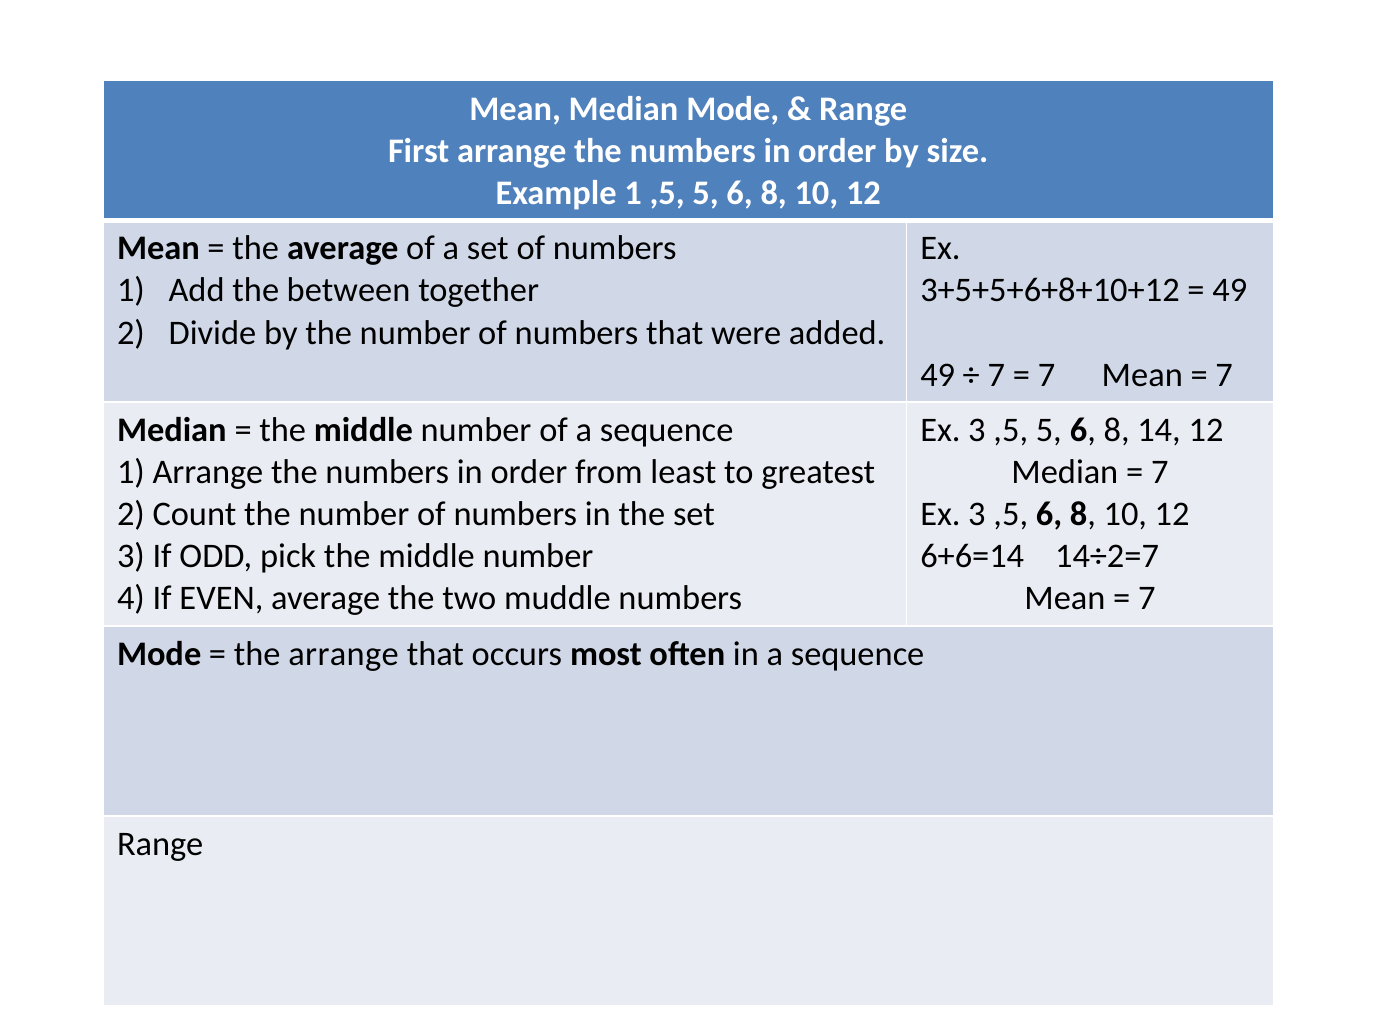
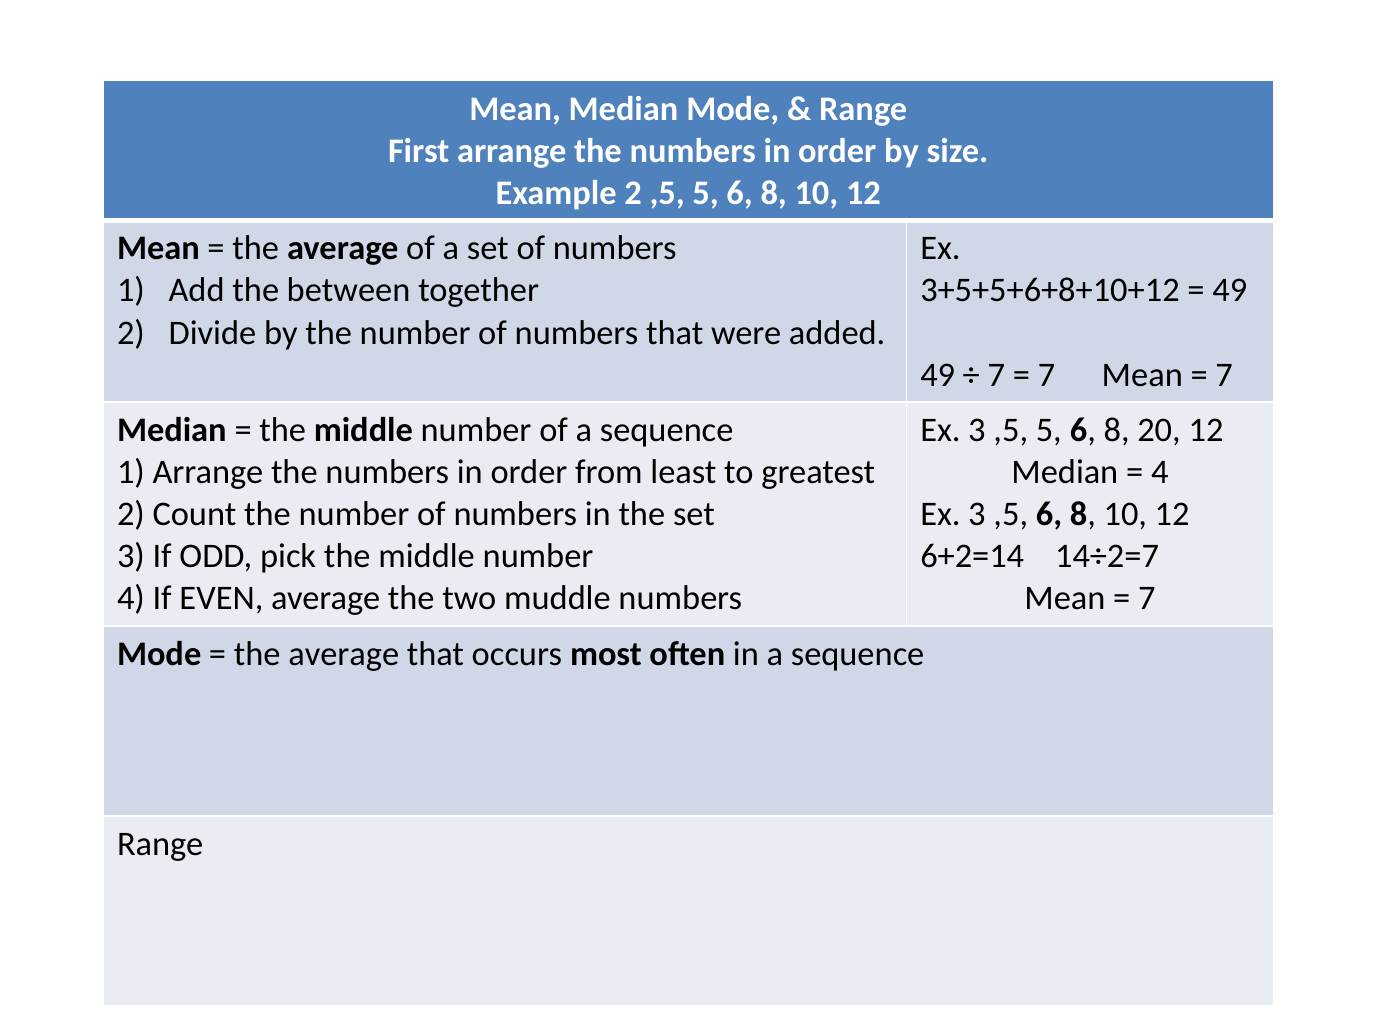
Example 1: 1 -> 2
14: 14 -> 20
7 at (1160, 472): 7 -> 4
6+6=14: 6+6=14 -> 6+2=14
arrange at (344, 654): arrange -> average
